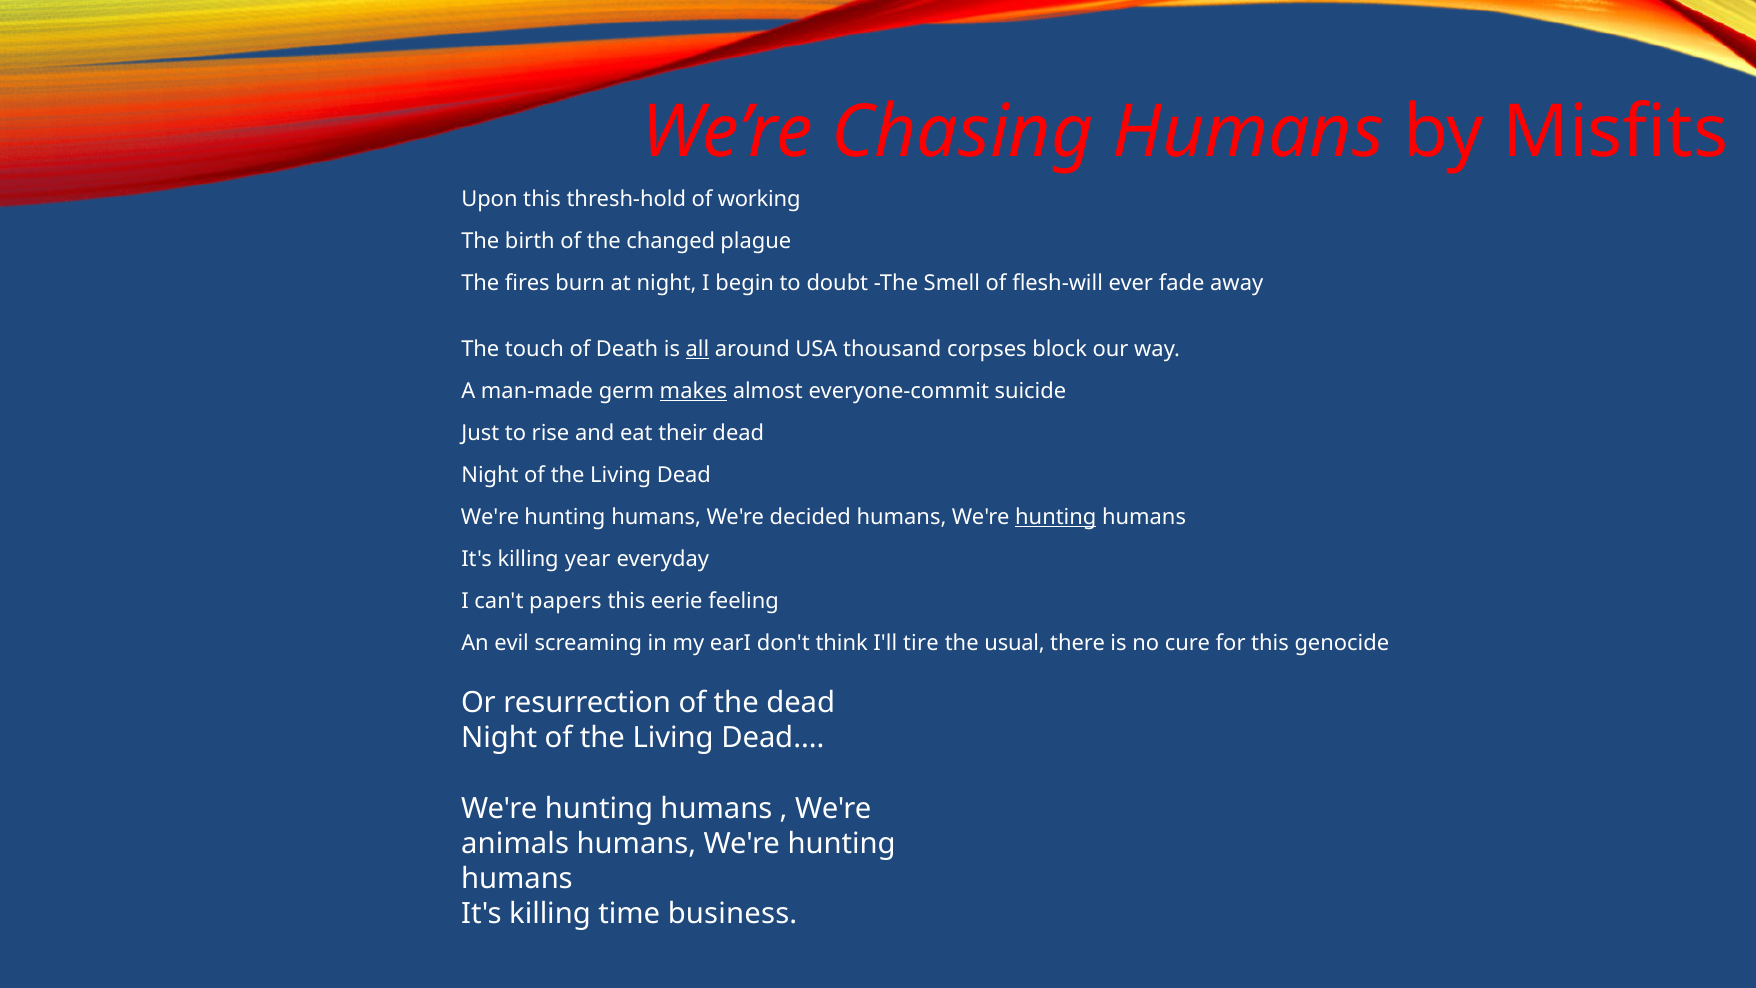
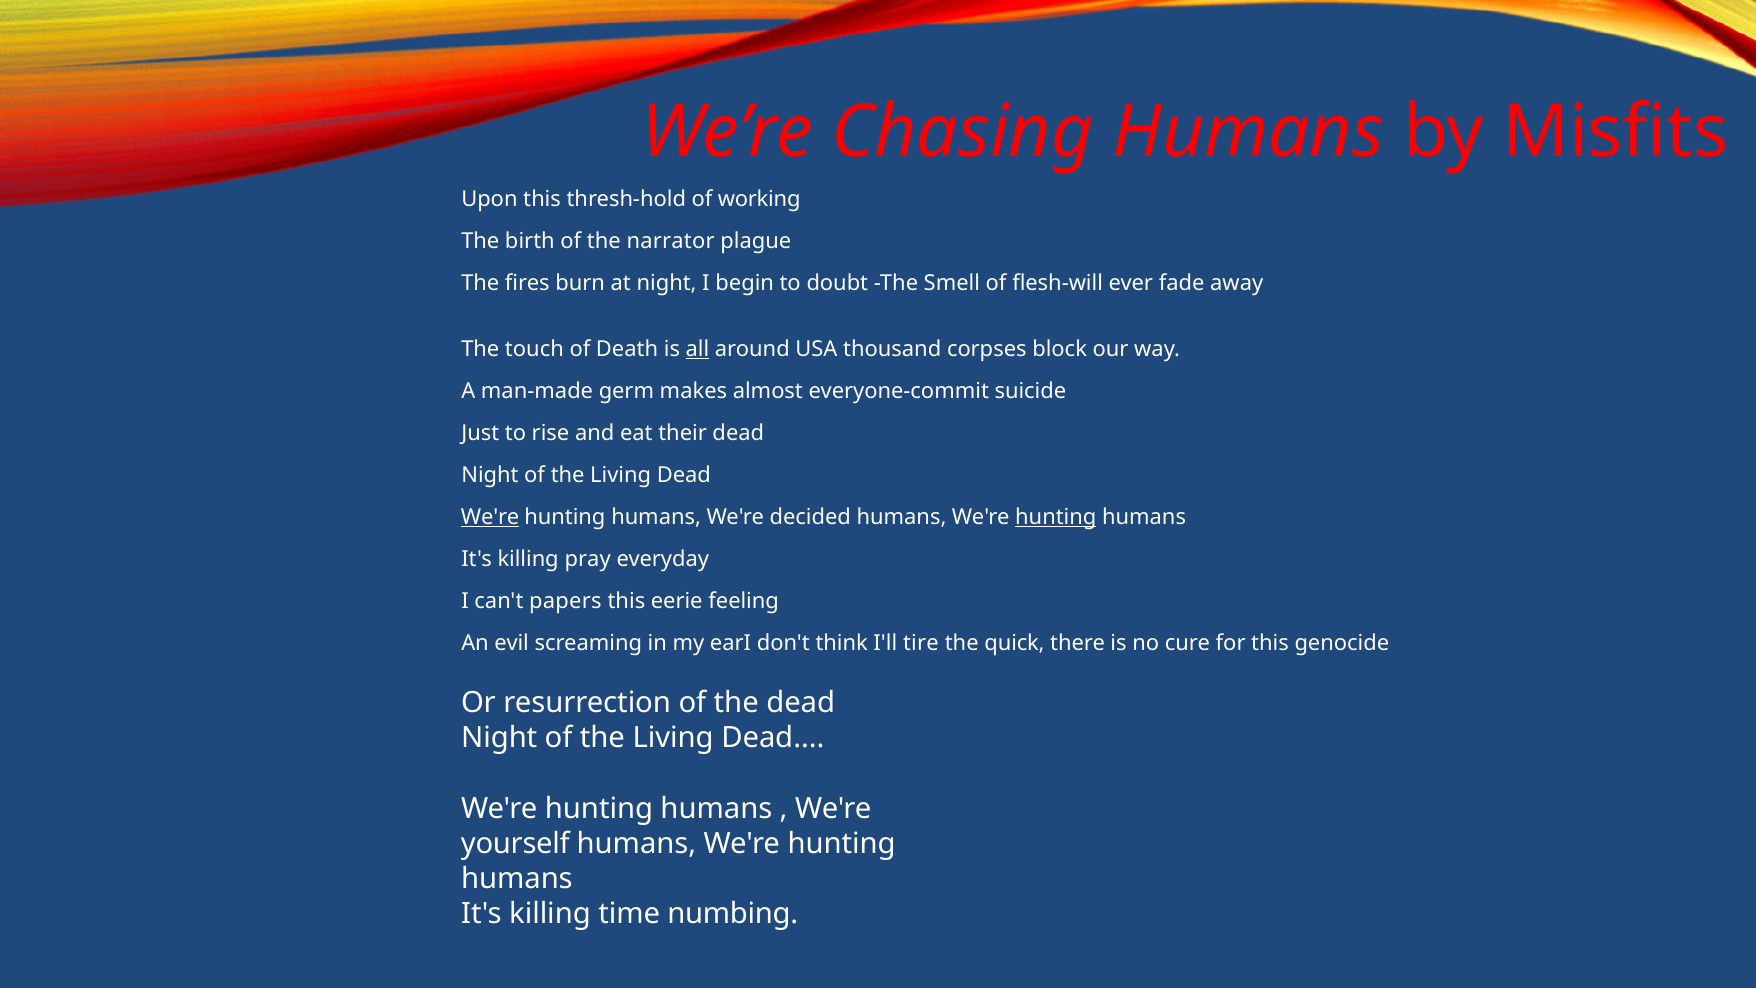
changed: changed -> narrator
makes underline: present -> none
We're at (490, 517) underline: none -> present
year: year -> pray
usual: usual -> quick
animals: animals -> yourself
business: business -> numbing
